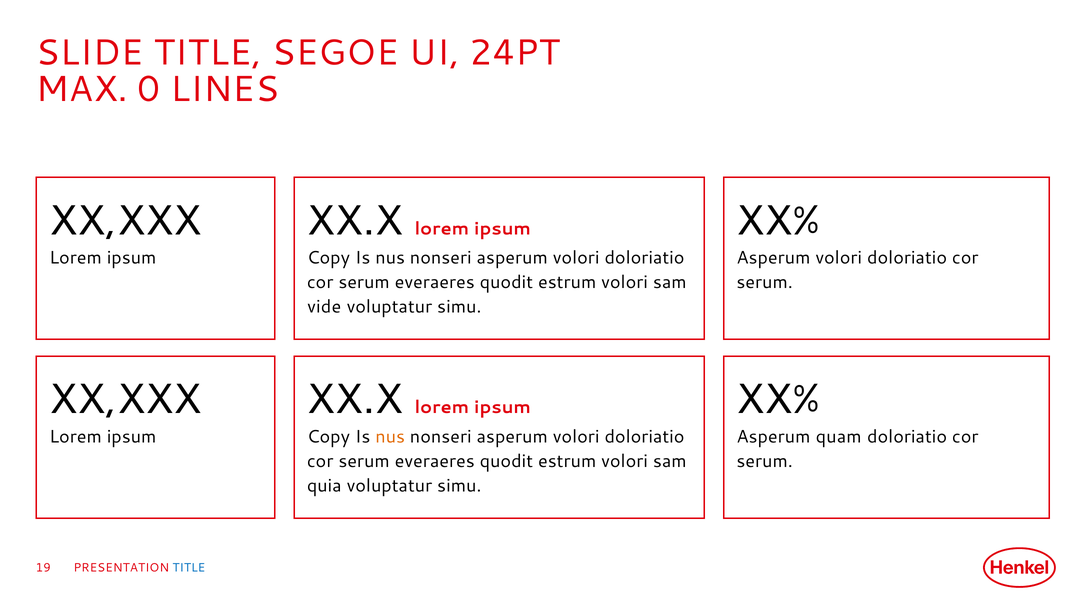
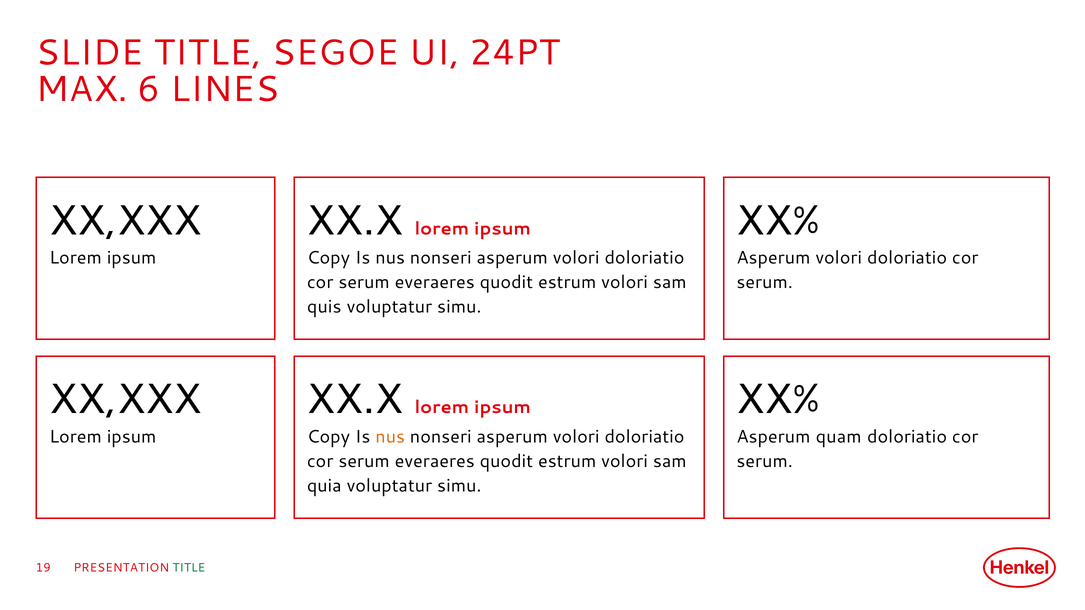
0: 0 -> 6
vide: vide -> quis
TITLE at (189, 568) colour: blue -> green
